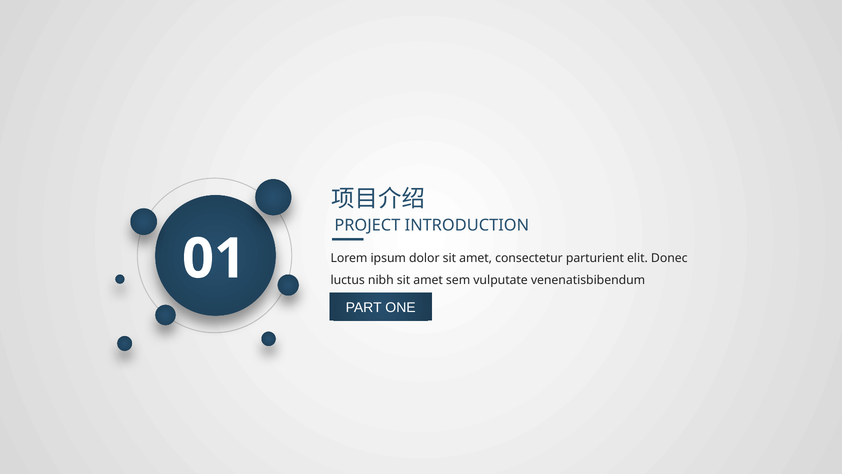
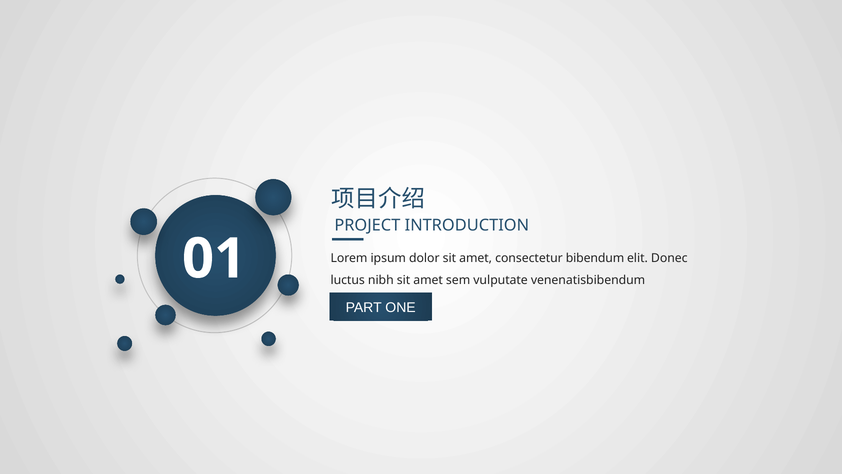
parturient: parturient -> bibendum
